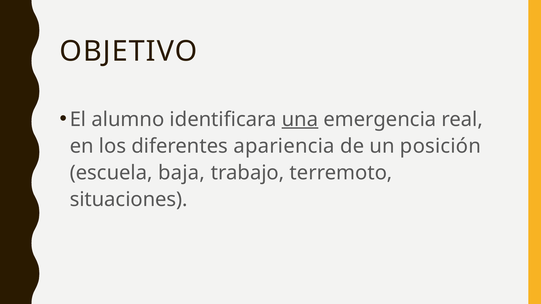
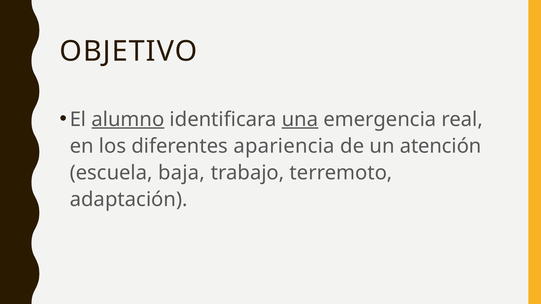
alumno underline: none -> present
posición: posición -> atención
situaciones: situaciones -> adaptación
